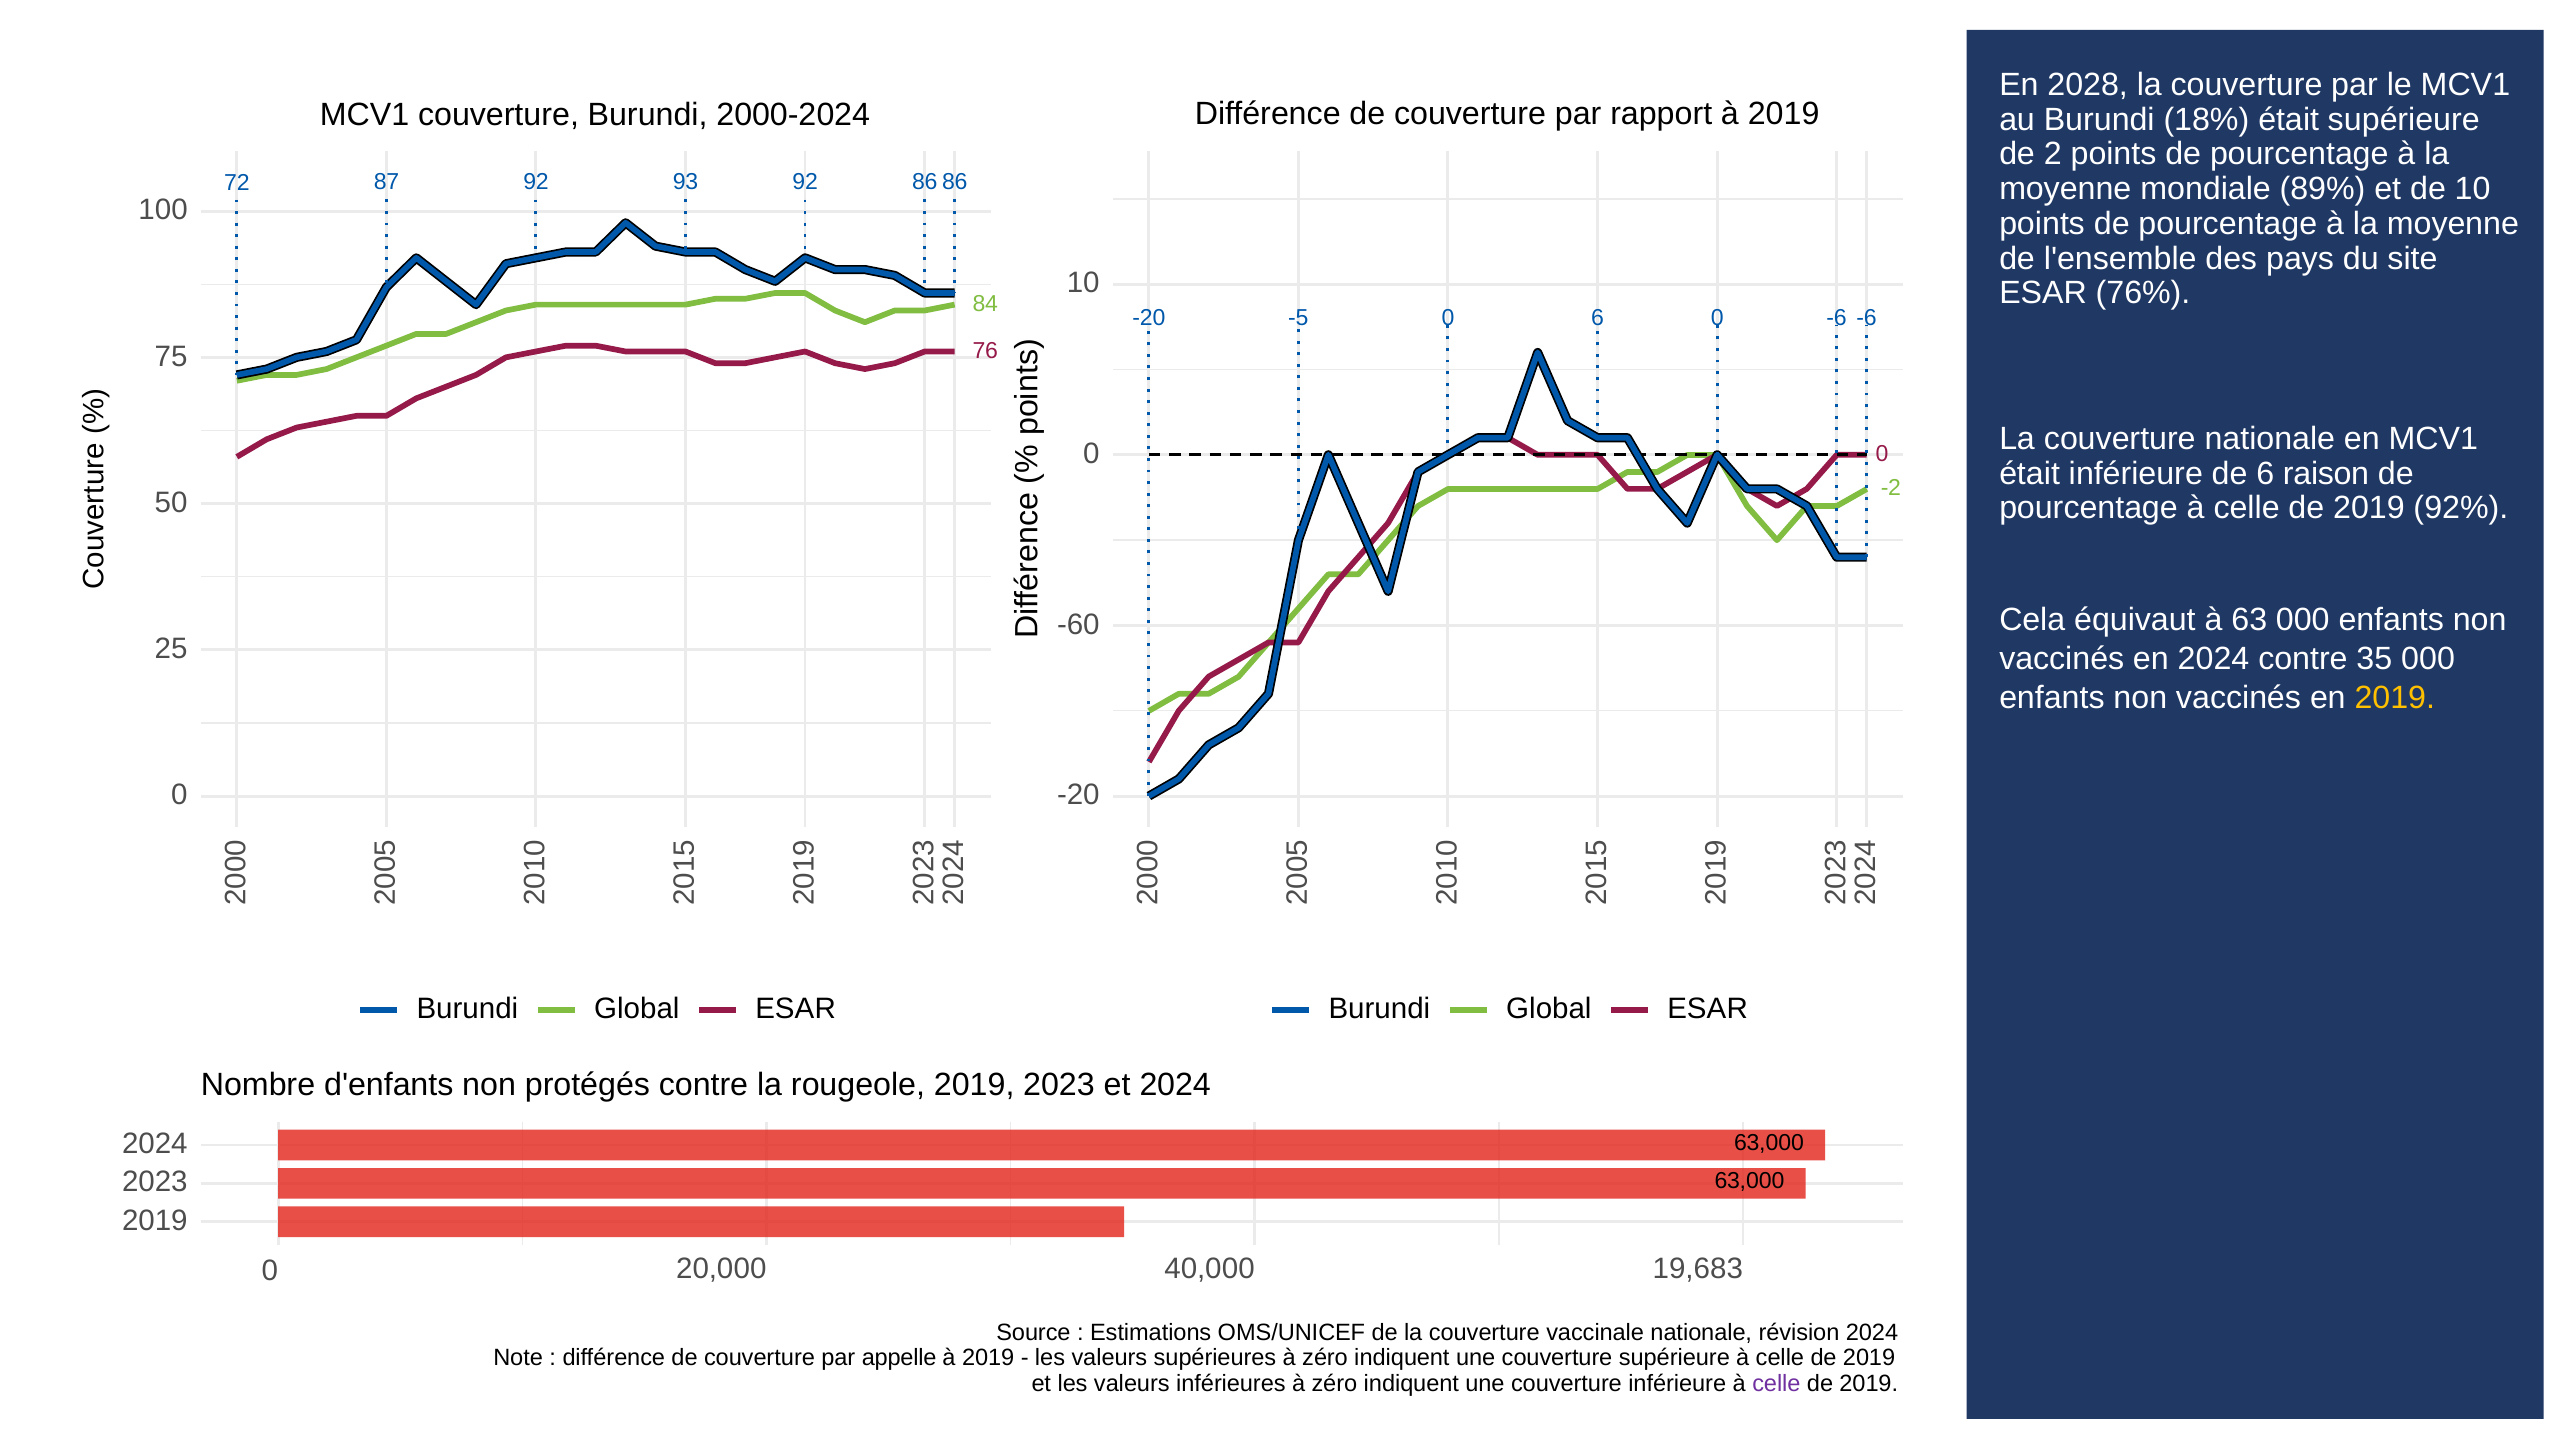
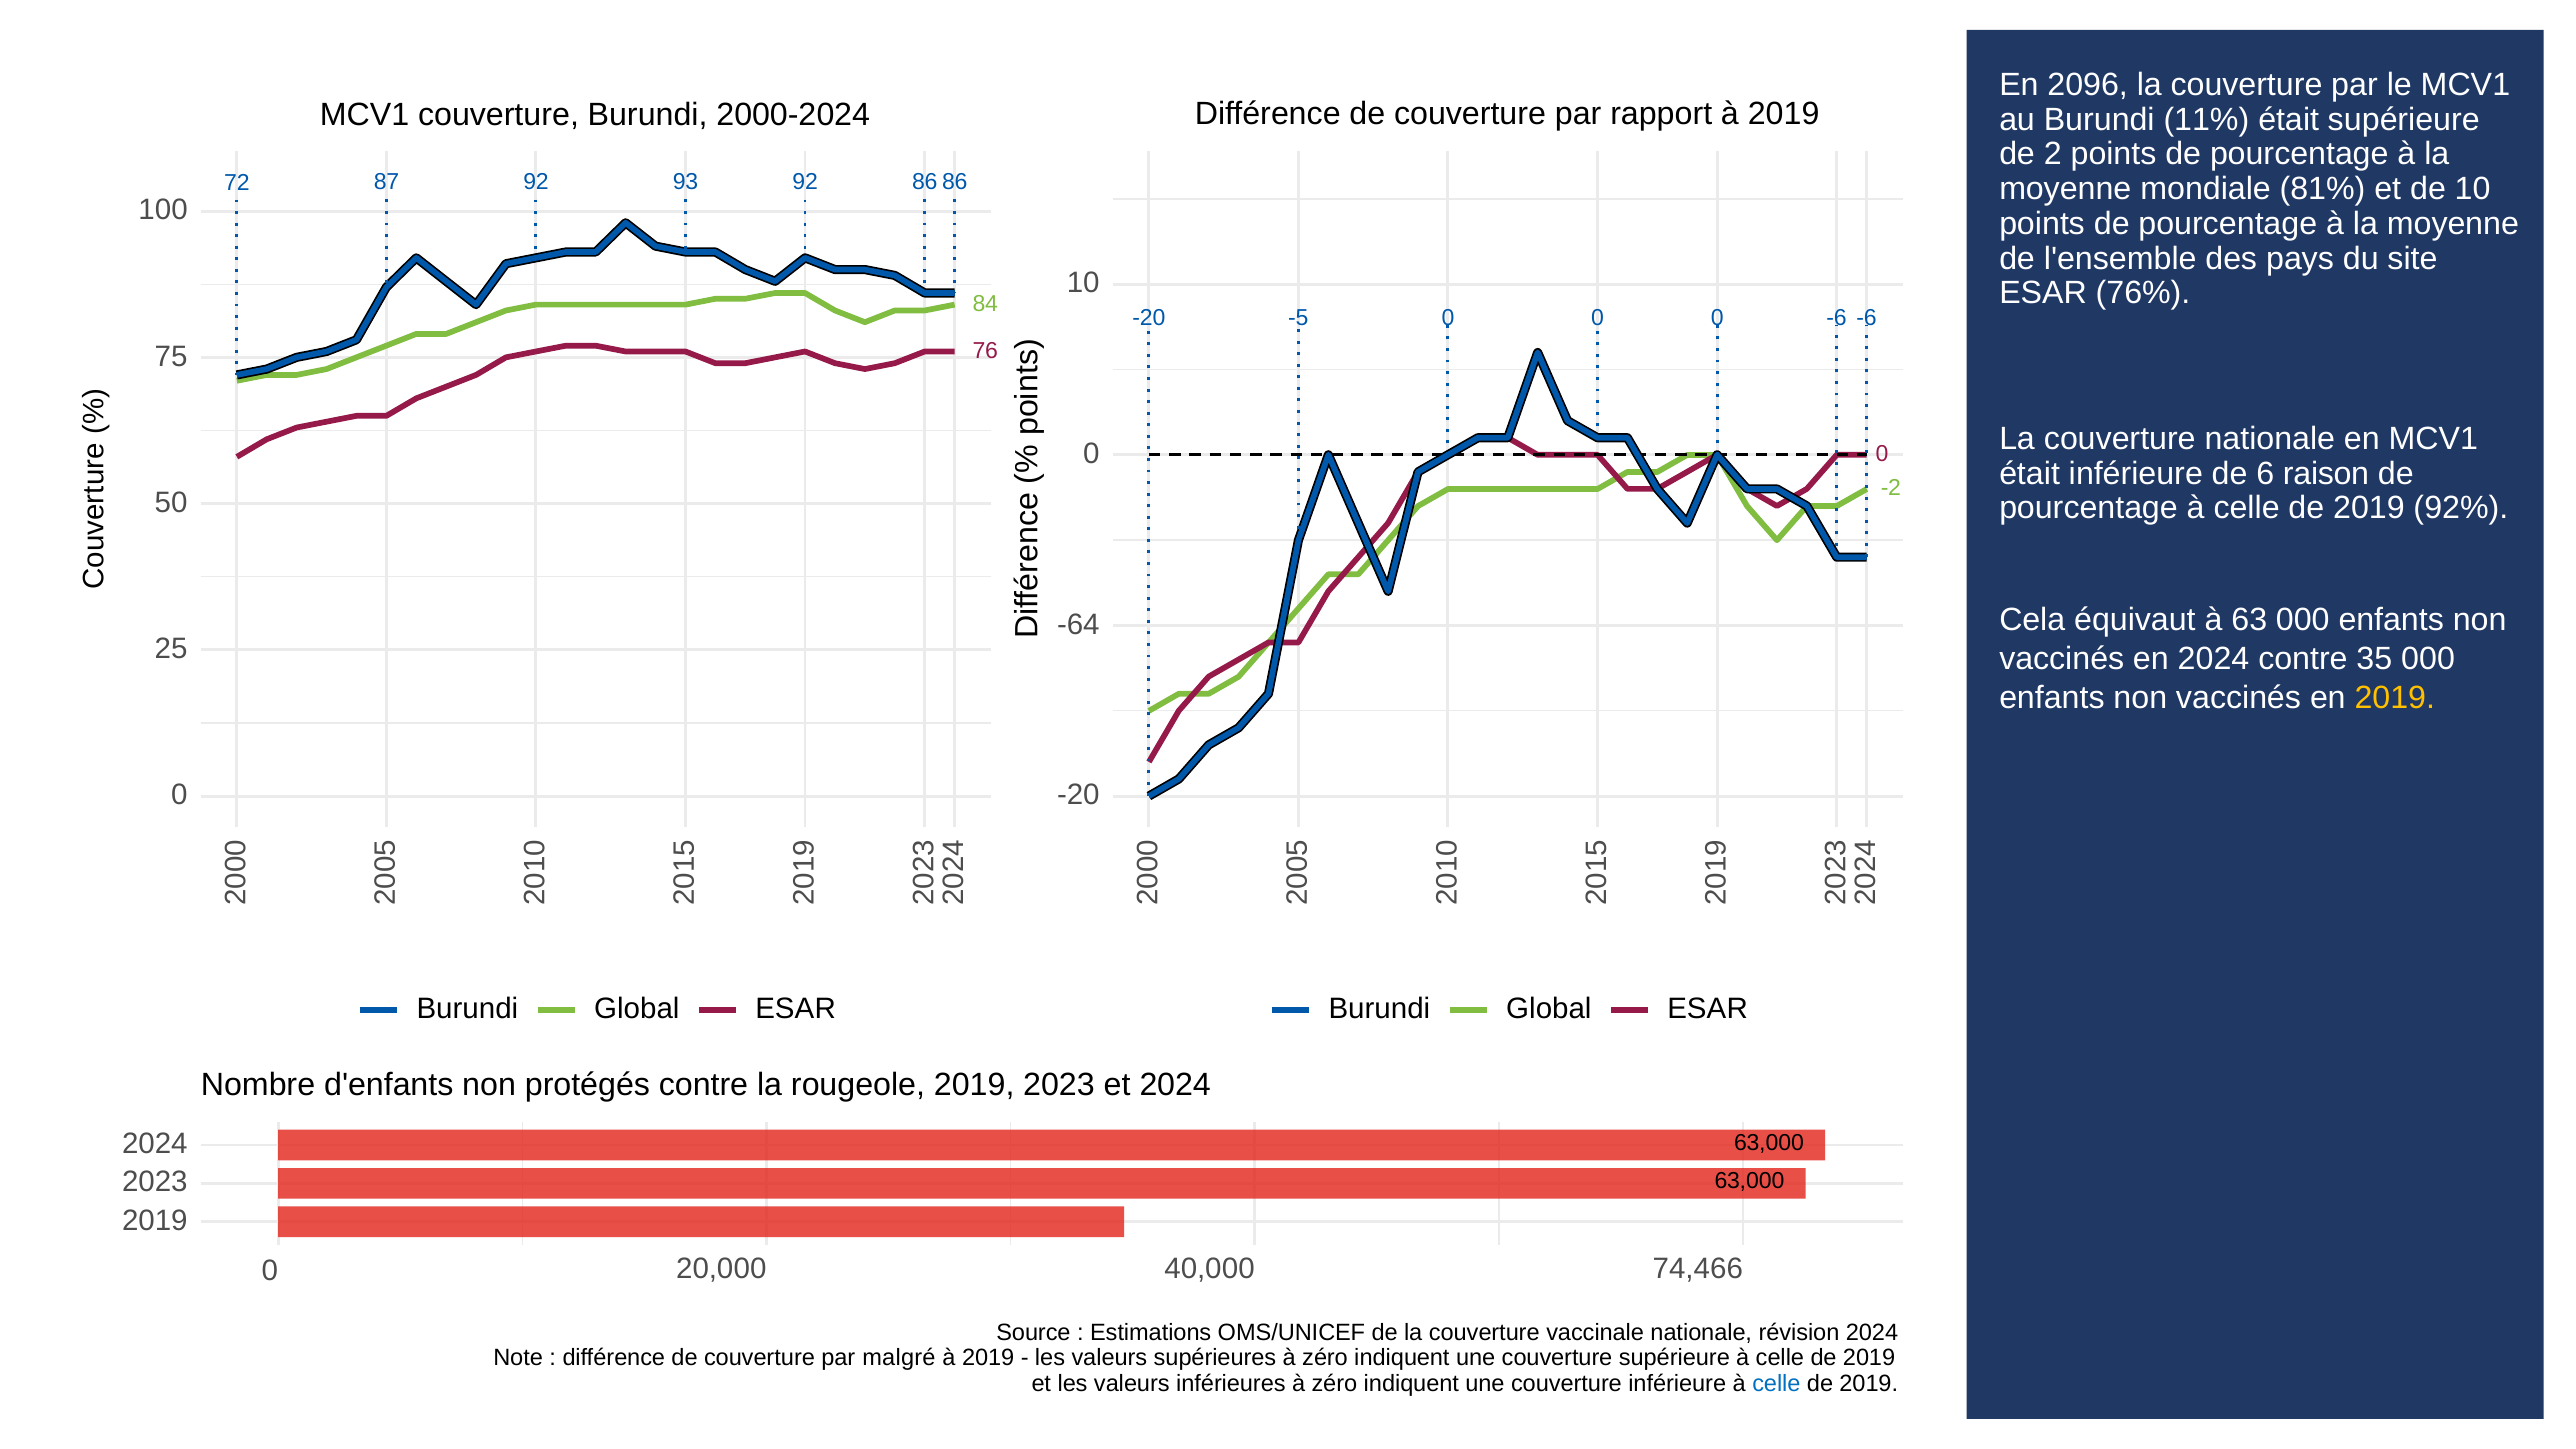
2028: 2028 -> 2096
18%: 18% -> 11%
89%: 89% -> 81%
-5 0 6: 6 -> 0
-60: -60 -> -64
19,683: 19,683 -> 74,466
appelle: appelle -> malgré
celle at (1776, 1384) colour: purple -> blue
